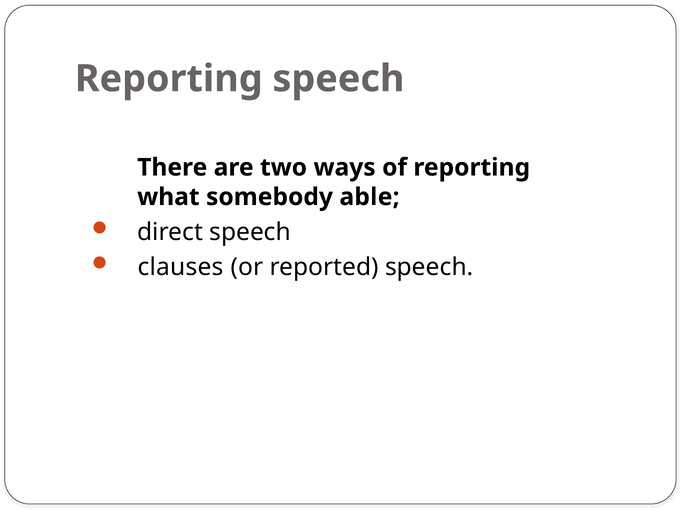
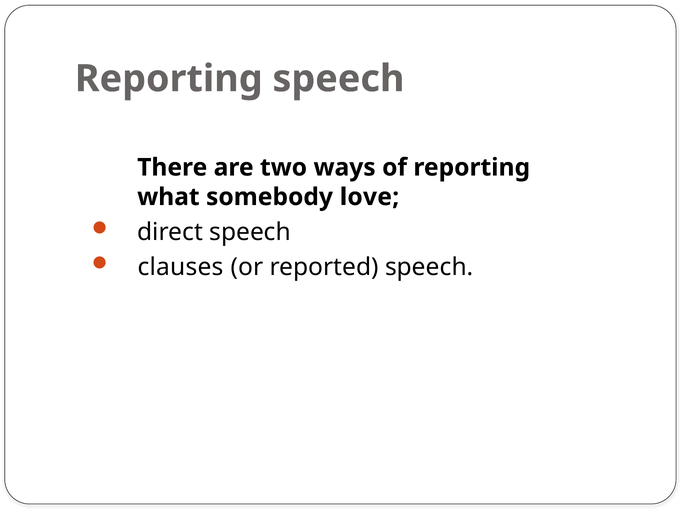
able: able -> love
